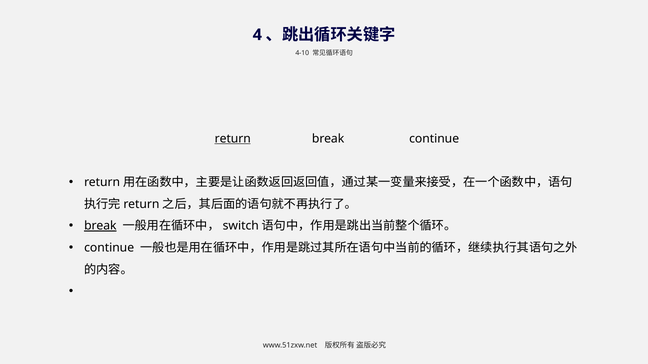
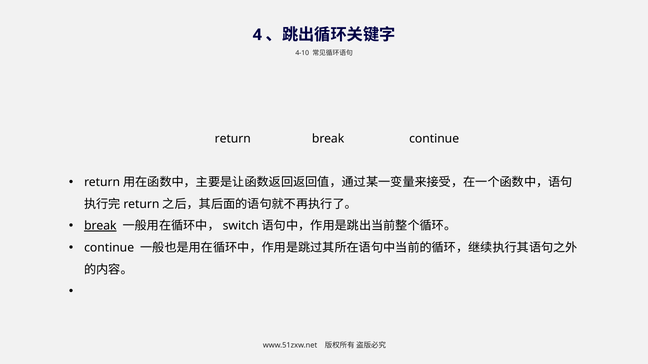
return underline: present -> none
